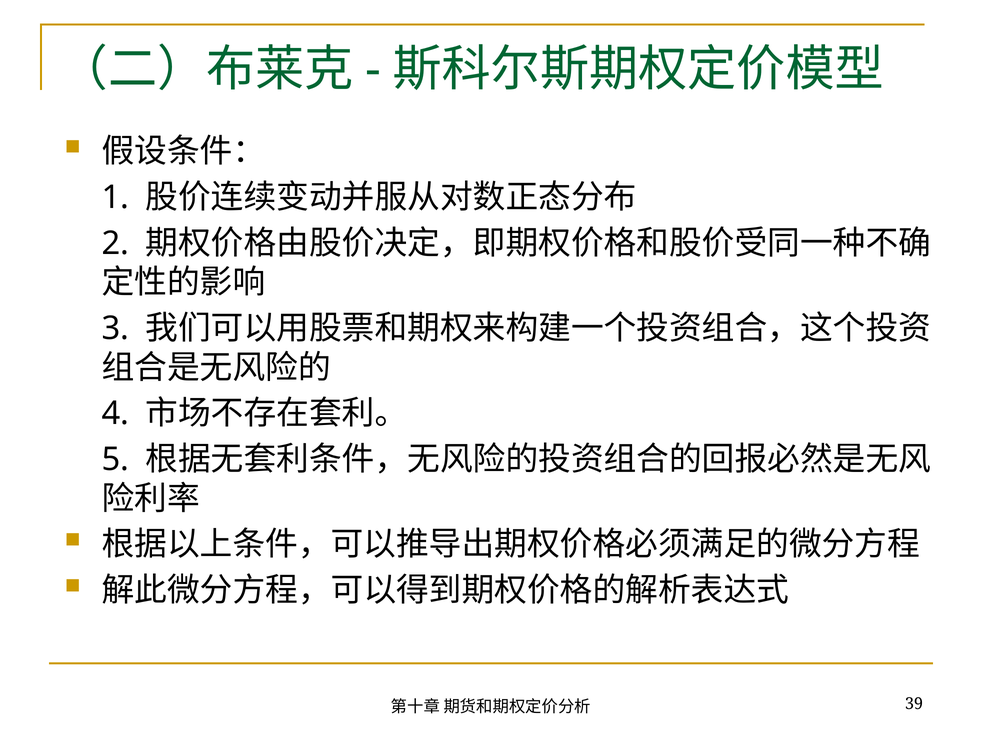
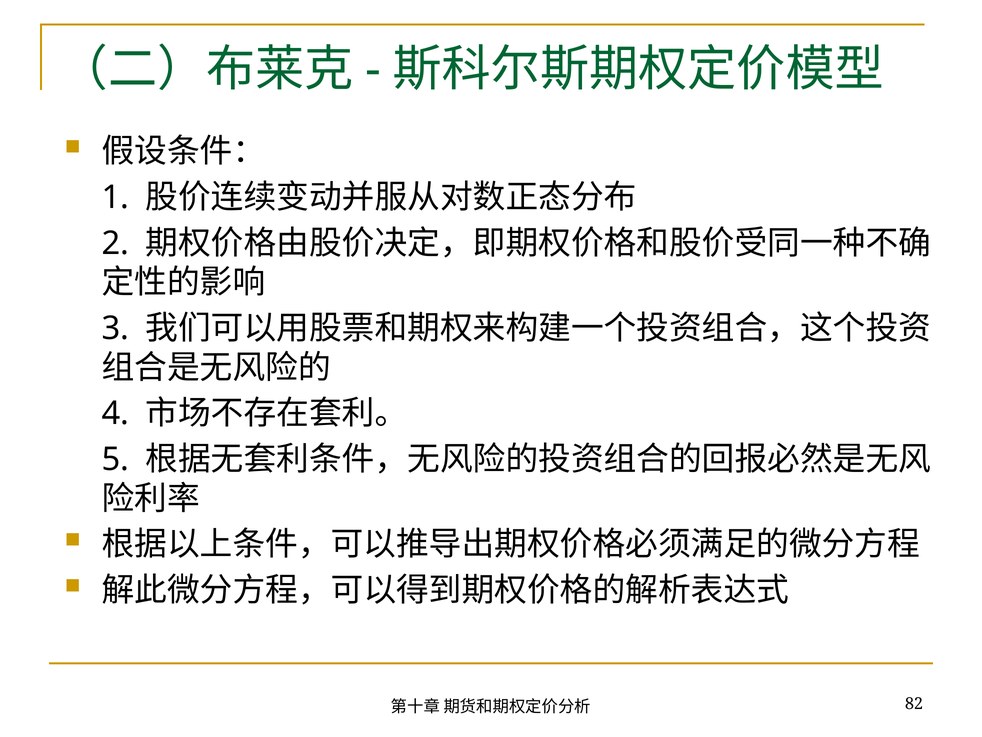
39: 39 -> 82
